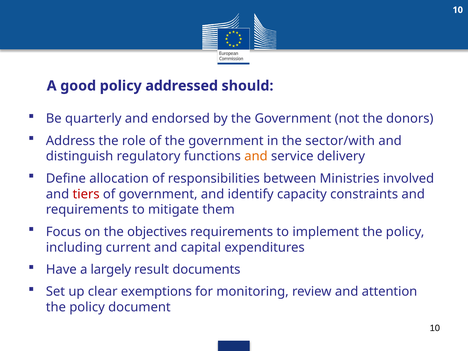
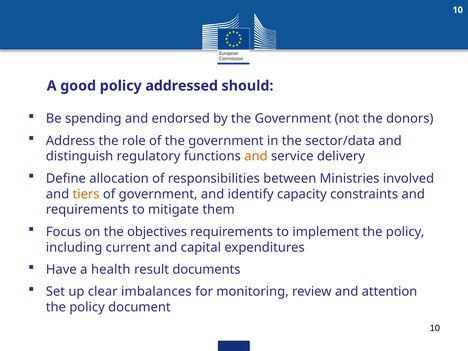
quarterly: quarterly -> spending
sector/with: sector/with -> sector/data
tiers colour: red -> orange
largely: largely -> health
exemptions: exemptions -> imbalances
